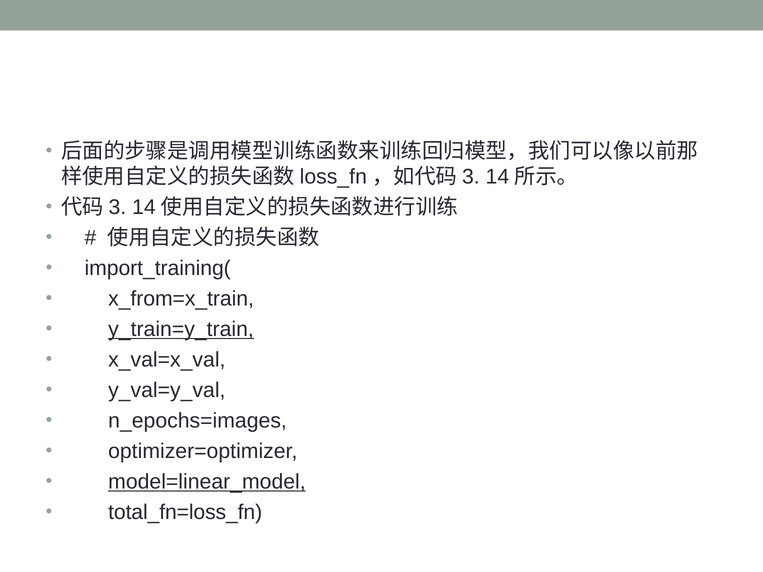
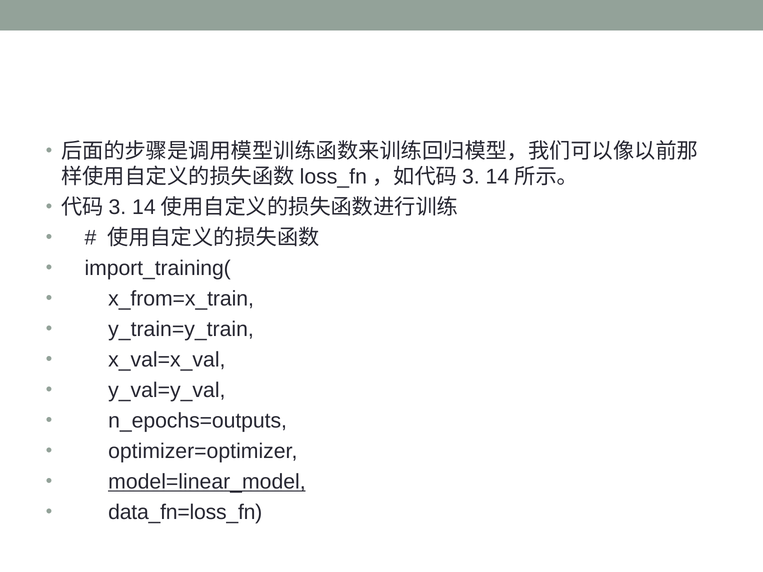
y_train=y_train underline: present -> none
n_epochs=images: n_epochs=images -> n_epochs=outputs
total_fn=loss_fn: total_fn=loss_fn -> data_fn=loss_fn
